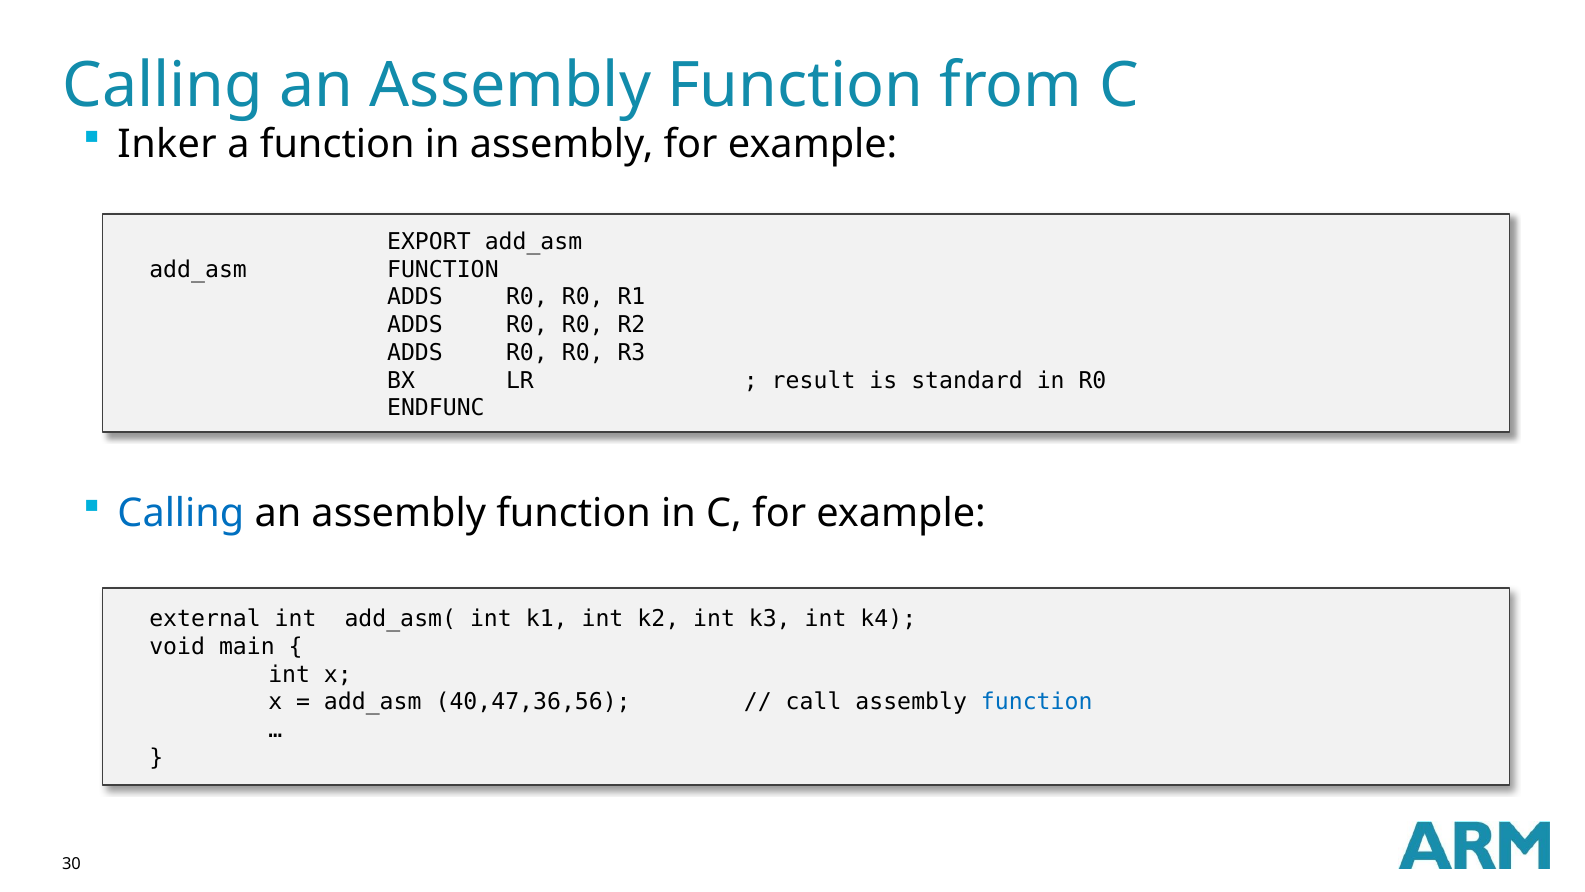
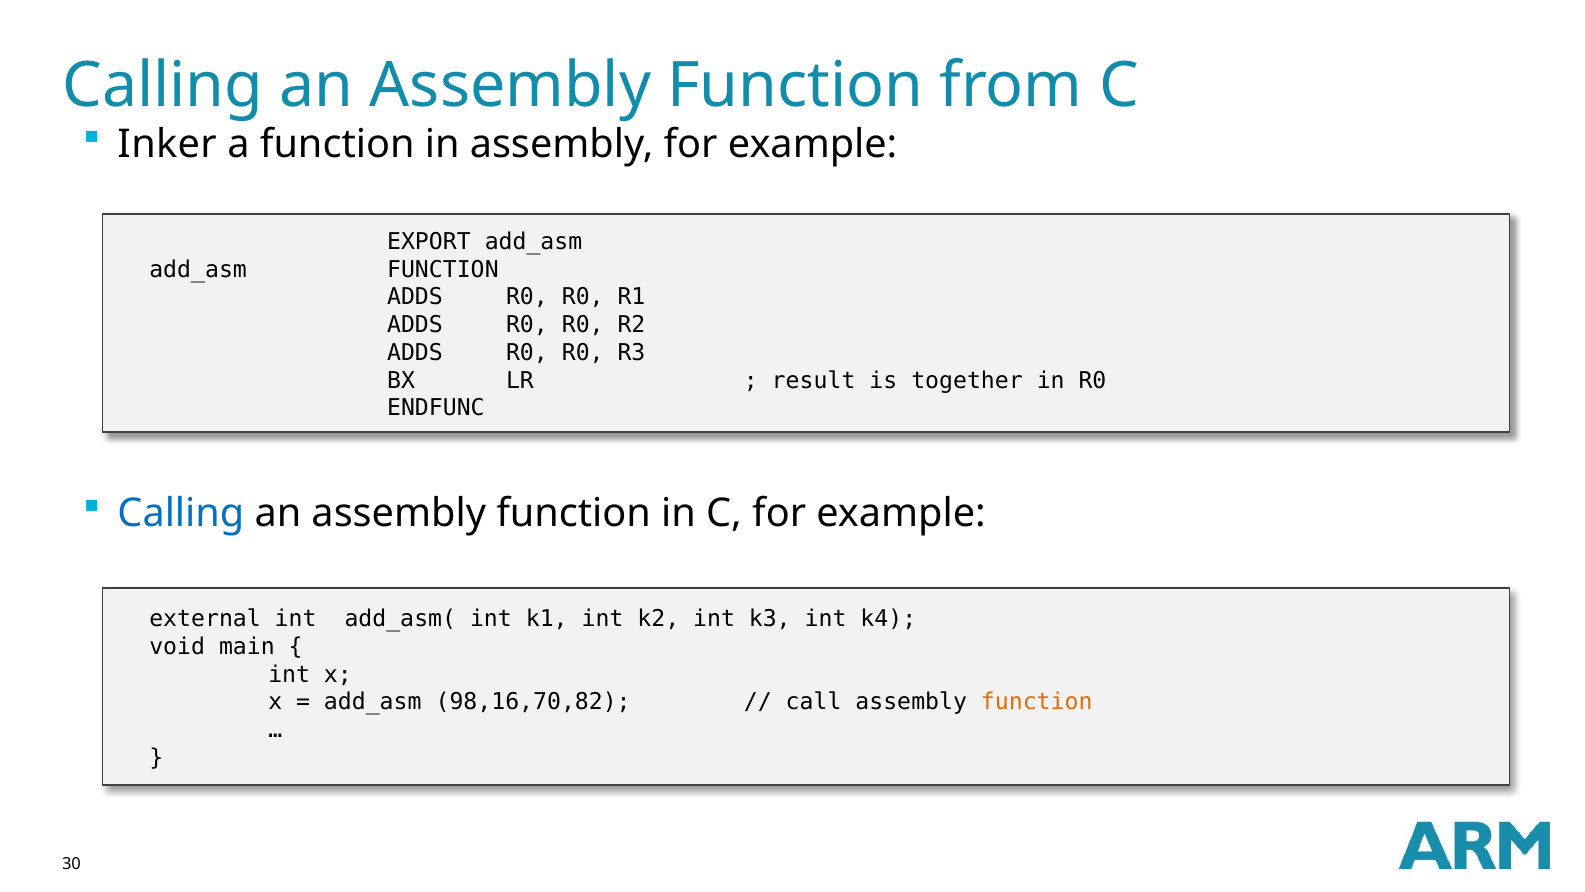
standard: standard -> together
40,47,36,56: 40,47,36,56 -> 98,16,70,82
function at (1037, 702) colour: blue -> orange
